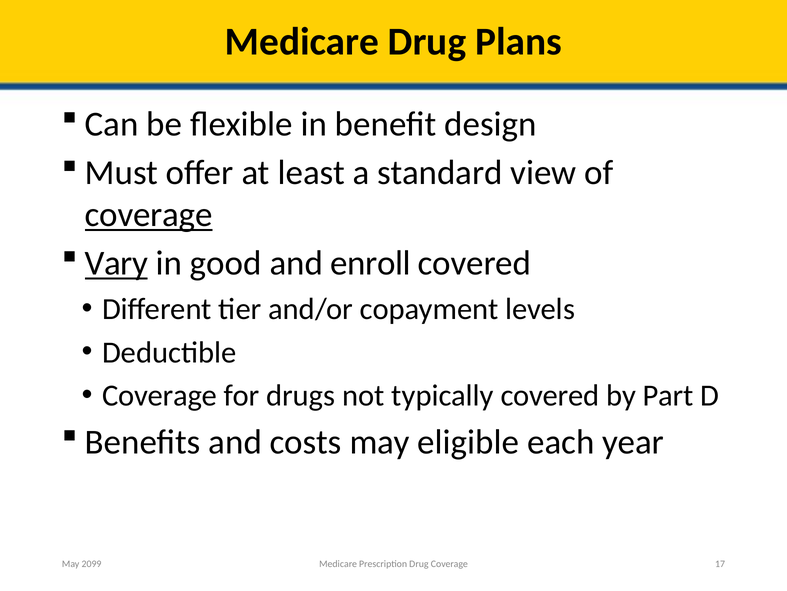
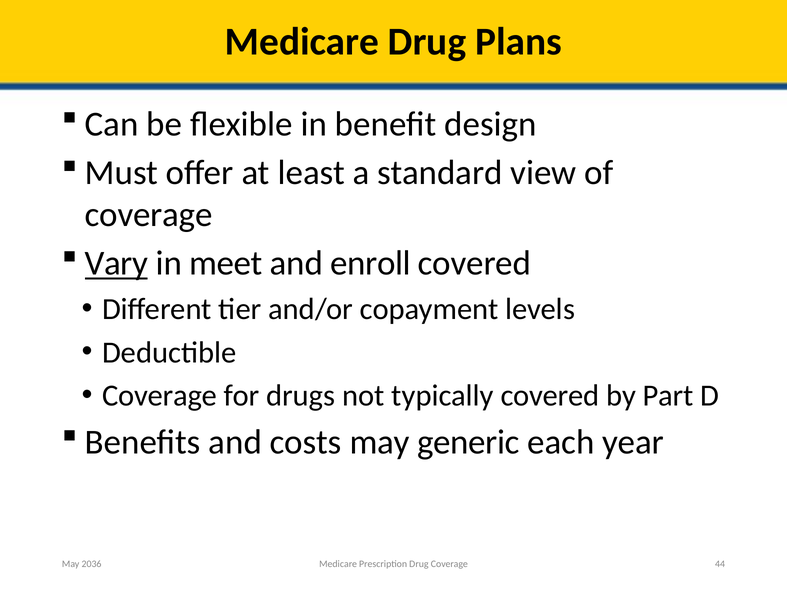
coverage at (149, 215) underline: present -> none
good: good -> meet
eligible: eligible -> generic
17: 17 -> 44
2099: 2099 -> 2036
